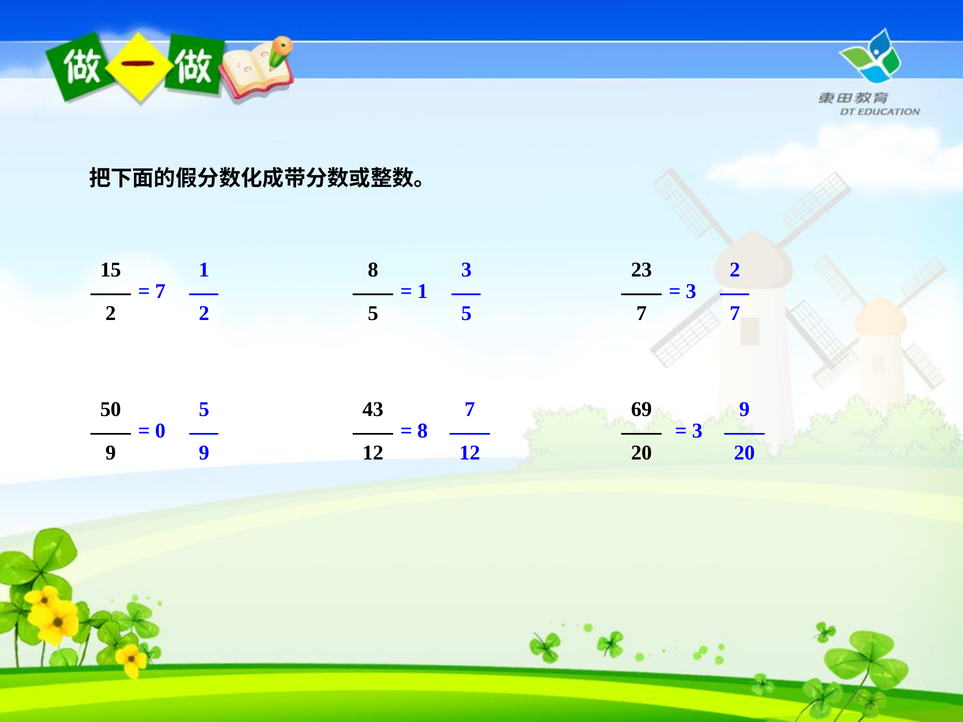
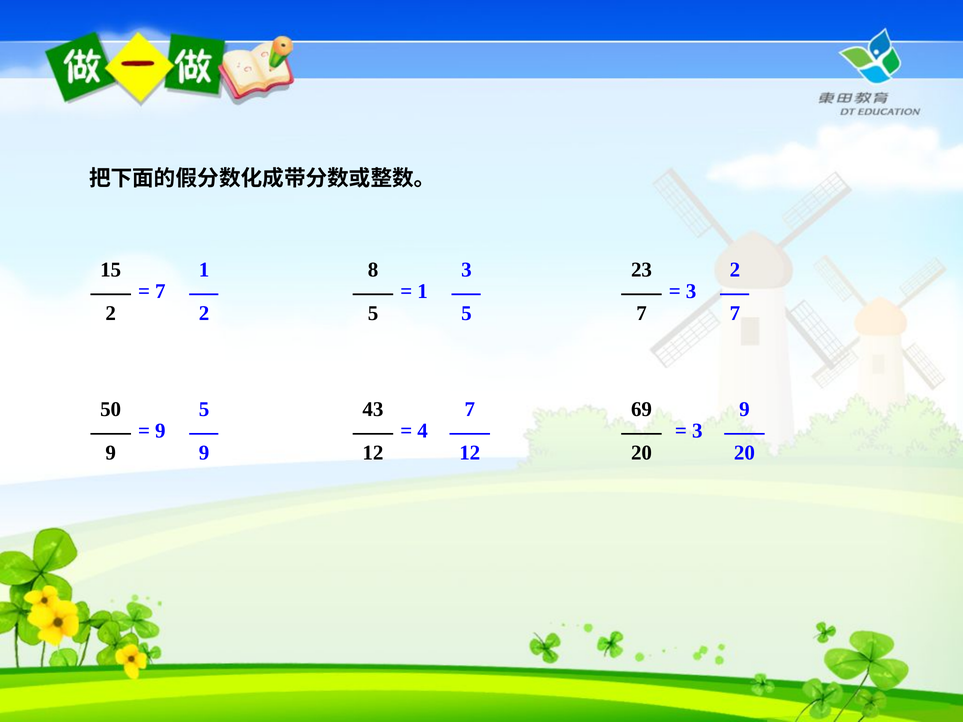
0 at (160, 431): 0 -> 9
8 at (423, 431): 8 -> 4
